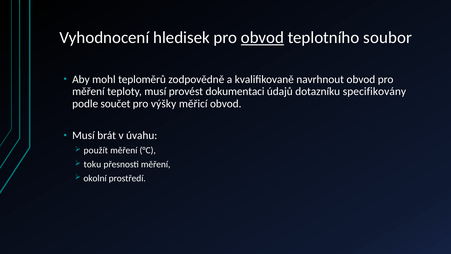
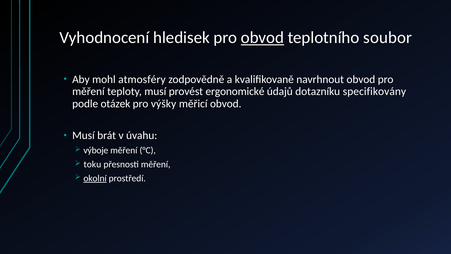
teploměrů: teploměrů -> atmosféry
dokumentaci: dokumentaci -> ergonomické
součet: součet -> otázek
použít: použít -> výboje
okolní underline: none -> present
